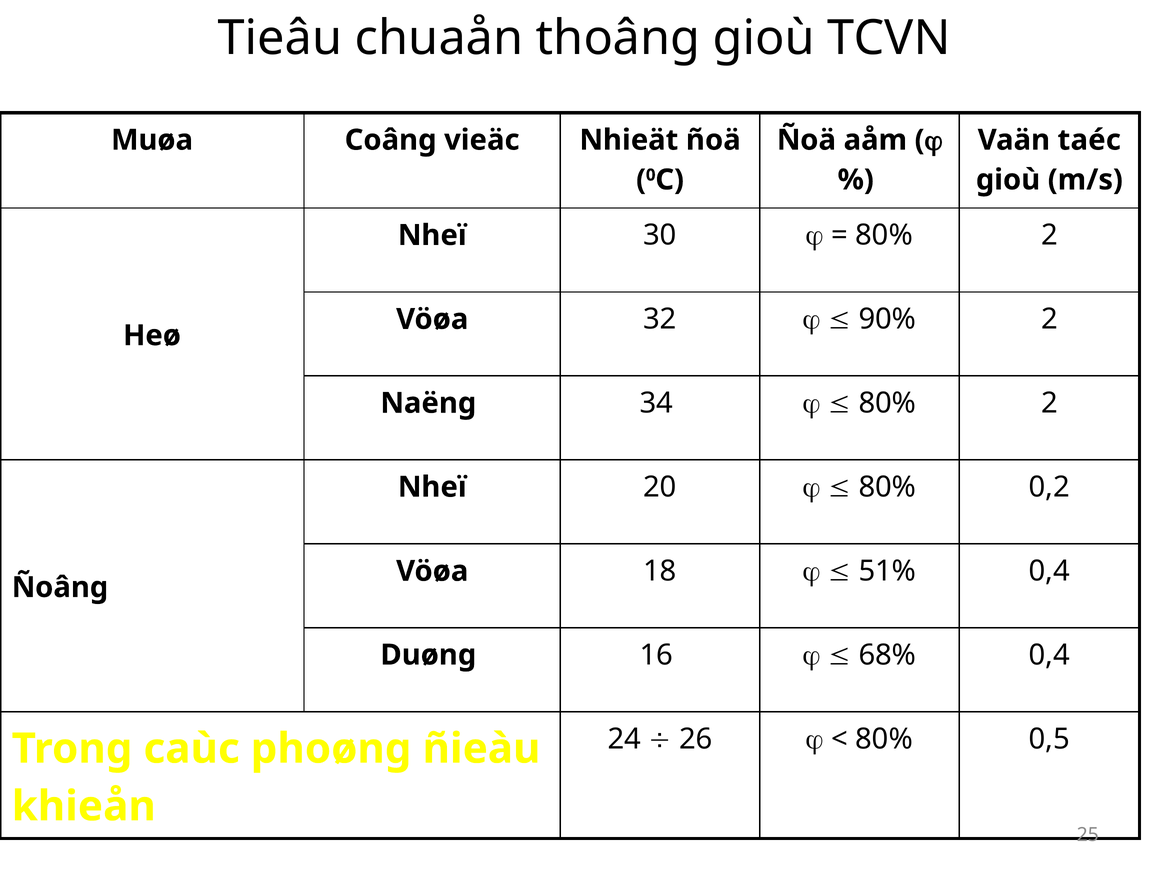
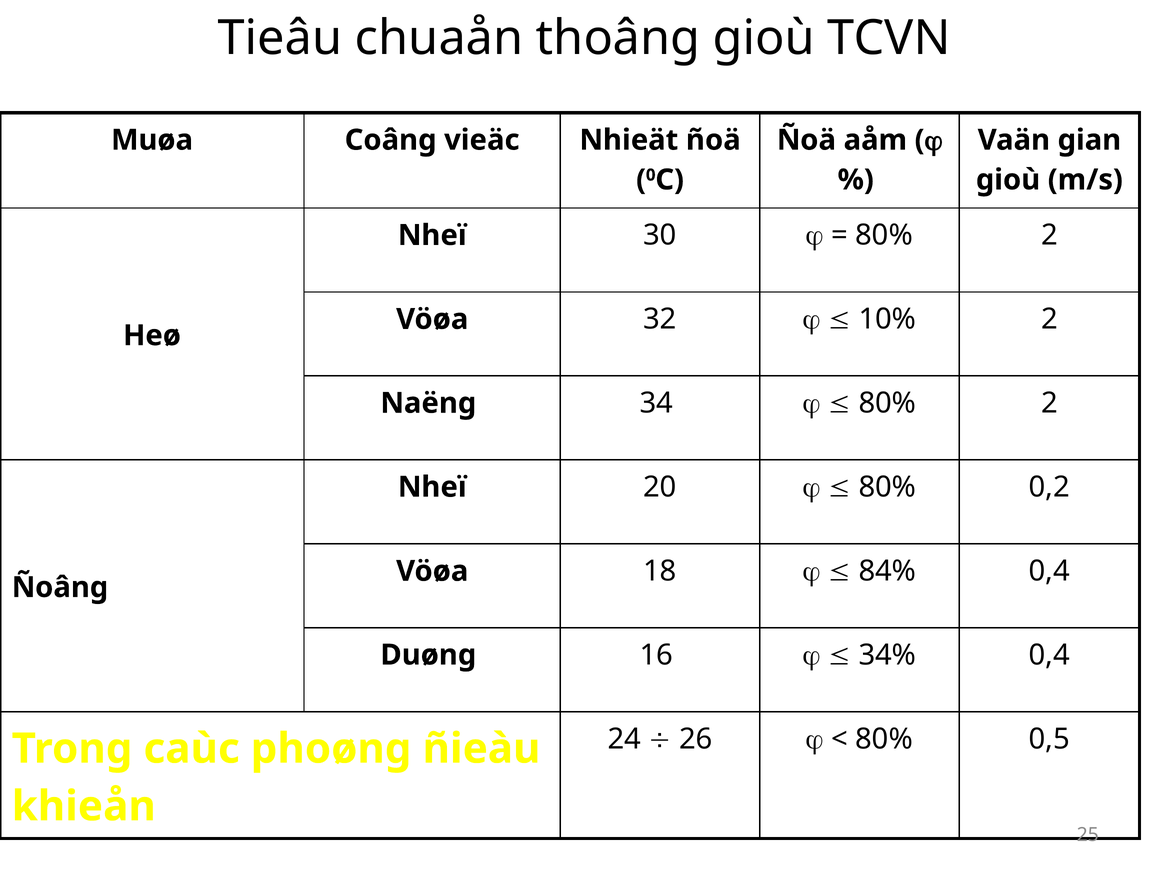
taéc: taéc -> gian
90%: 90% -> 10%
51%: 51% -> 84%
68%: 68% -> 34%
